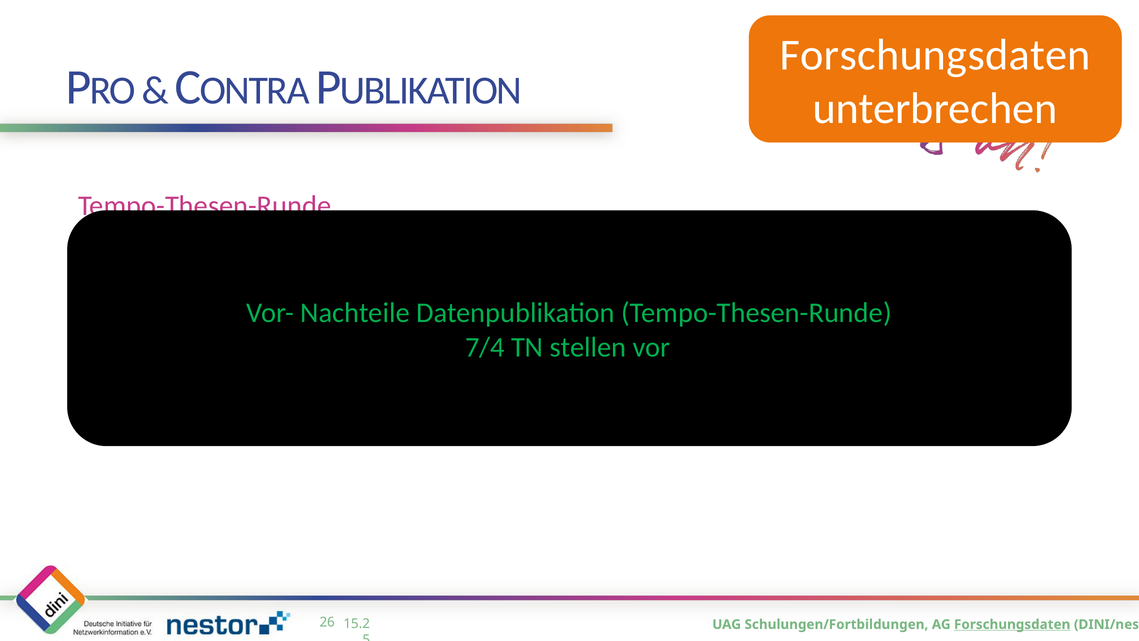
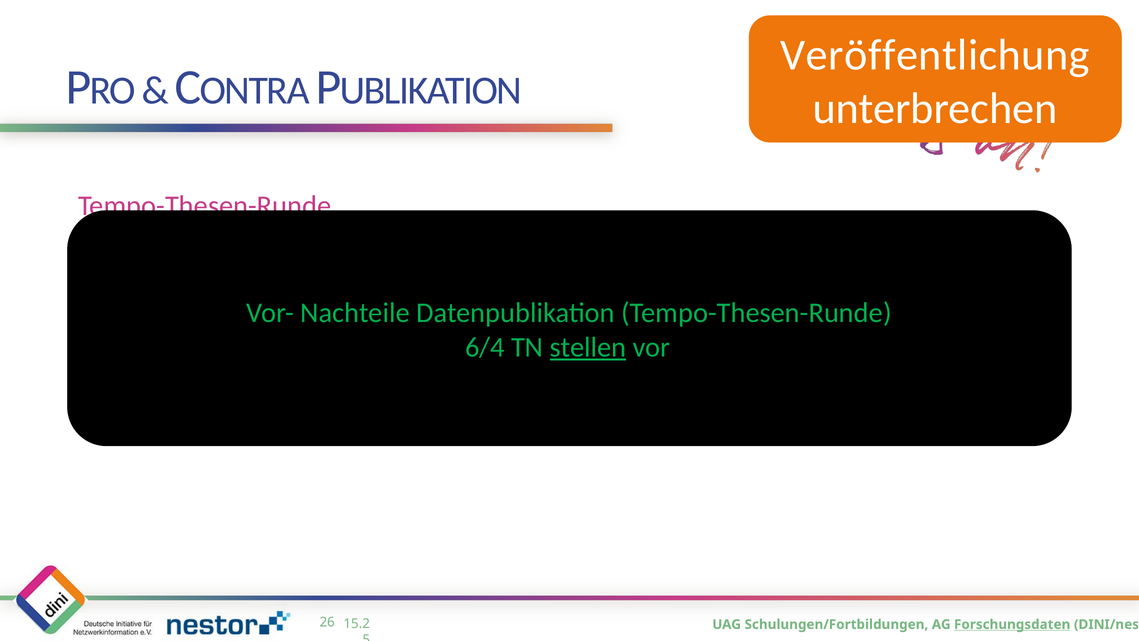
Forschungsdaten at (935, 55): Forschungsdaten -> Veröffentlichung
7/4: 7/4 -> 6/4
stellen underline: none -> present
